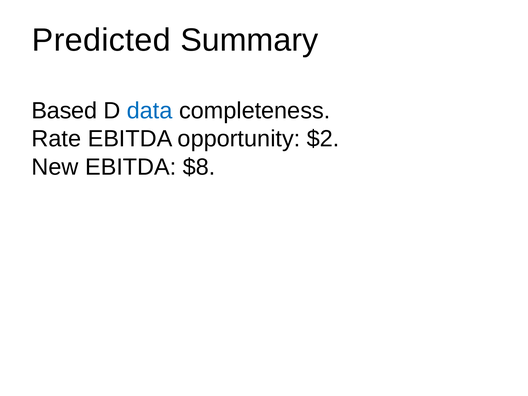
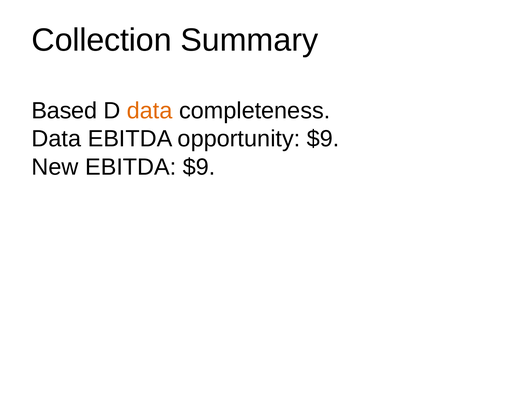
Predicted: Predicted -> Collection
data at (150, 111) colour: blue -> orange
Rate at (56, 139): Rate -> Data
opportunity $2: $2 -> $9
EBITDA $8: $8 -> $9
